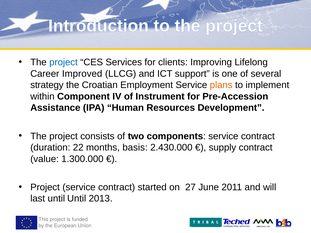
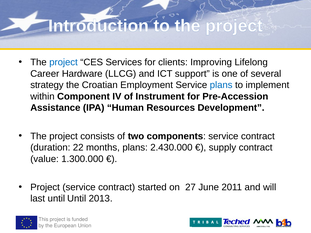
Improved: Improved -> Hardware
plans at (221, 85) colour: orange -> blue
months basis: basis -> plans
